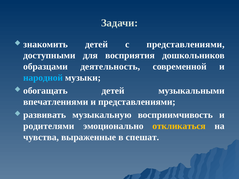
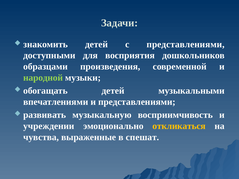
деятельность: деятельность -> произведения
народной colour: light blue -> light green
родителями: родителями -> учреждении
